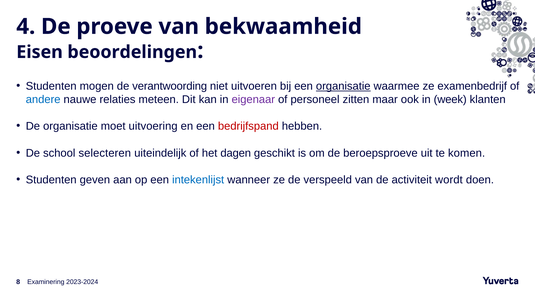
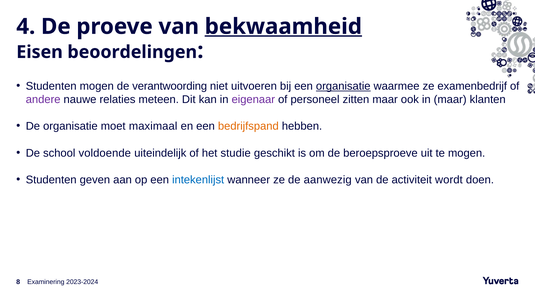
bekwaamheid underline: none -> present
andere colour: blue -> purple
in week: week -> maar
uitvoering: uitvoering -> maximaal
bedrijfspand colour: red -> orange
selecteren: selecteren -> voldoende
dagen: dagen -> studie
te komen: komen -> mogen
verspeeld: verspeeld -> aanwezig
